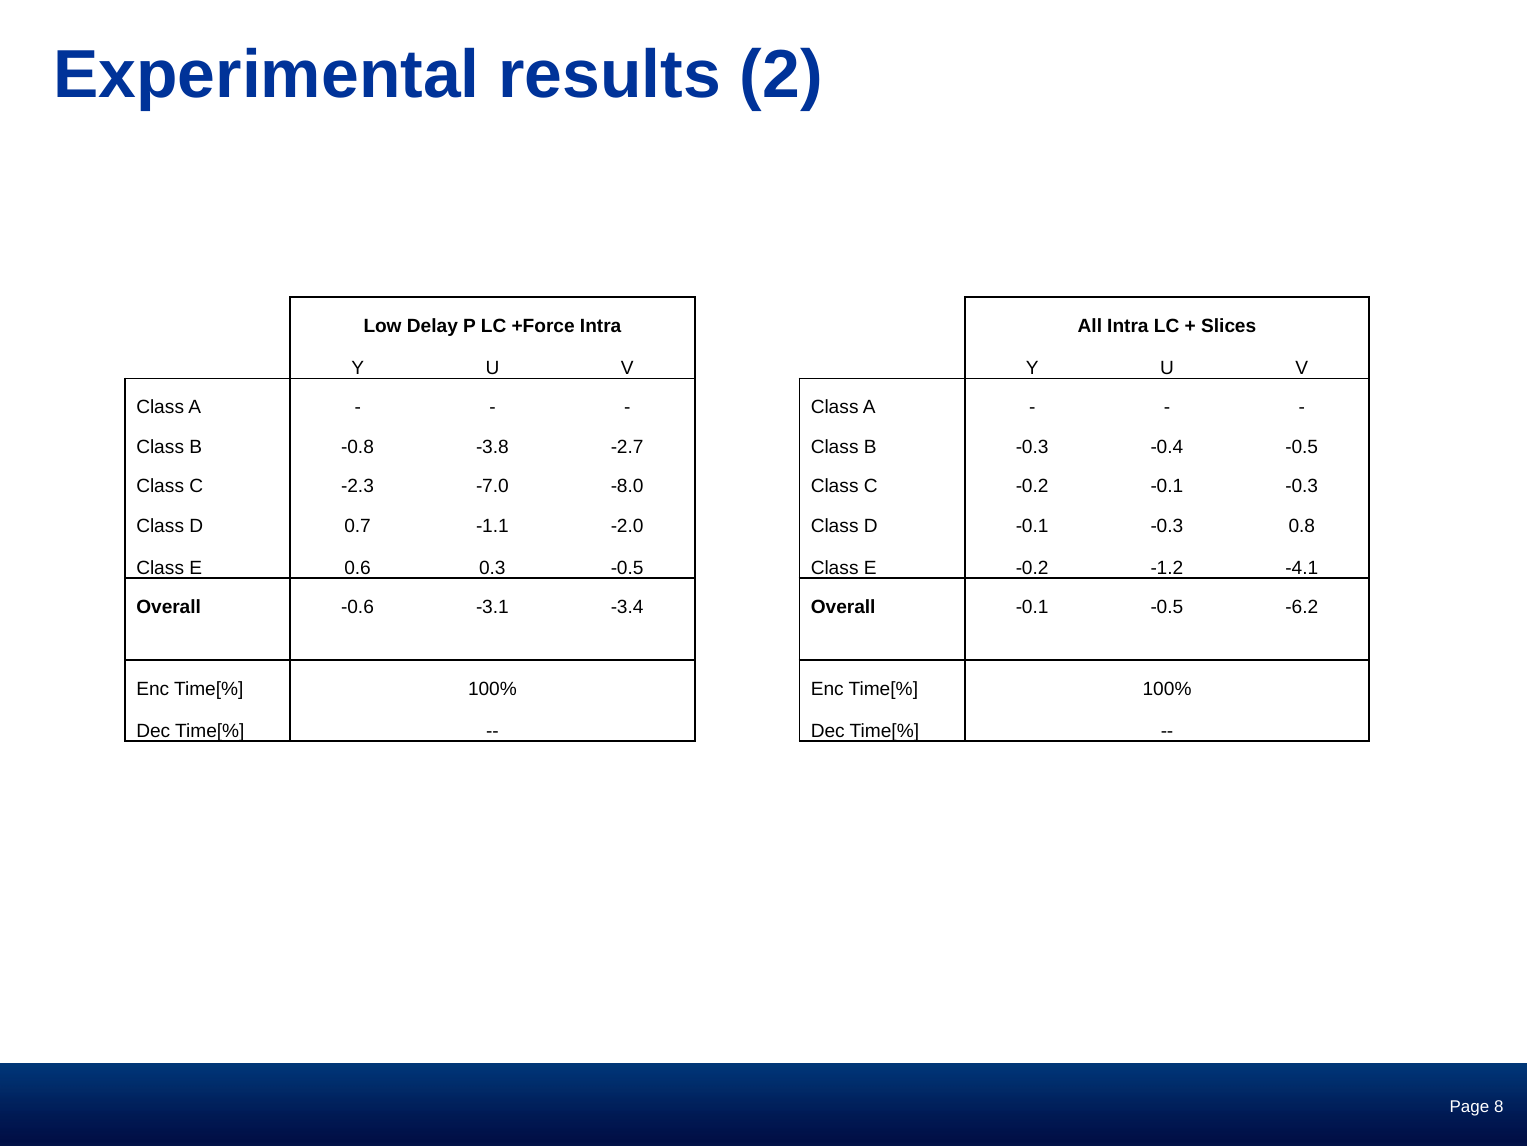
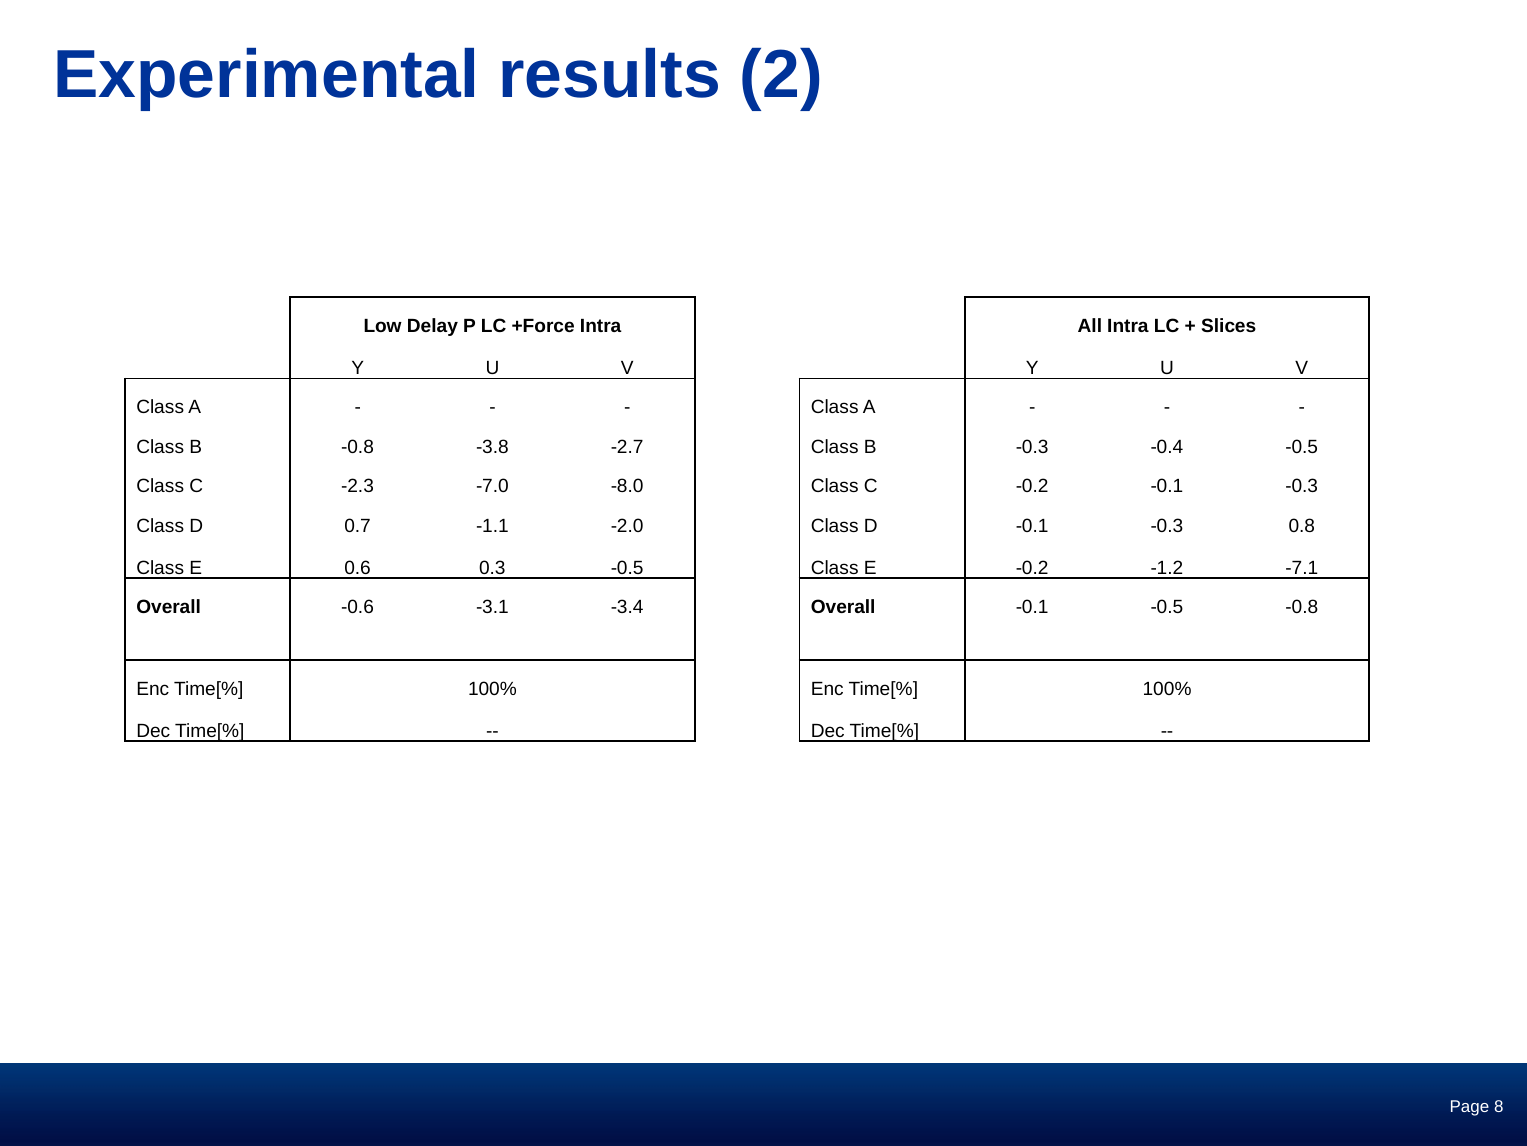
-4.1: -4.1 -> -7.1
-0.5 -6.2: -6.2 -> -0.8
